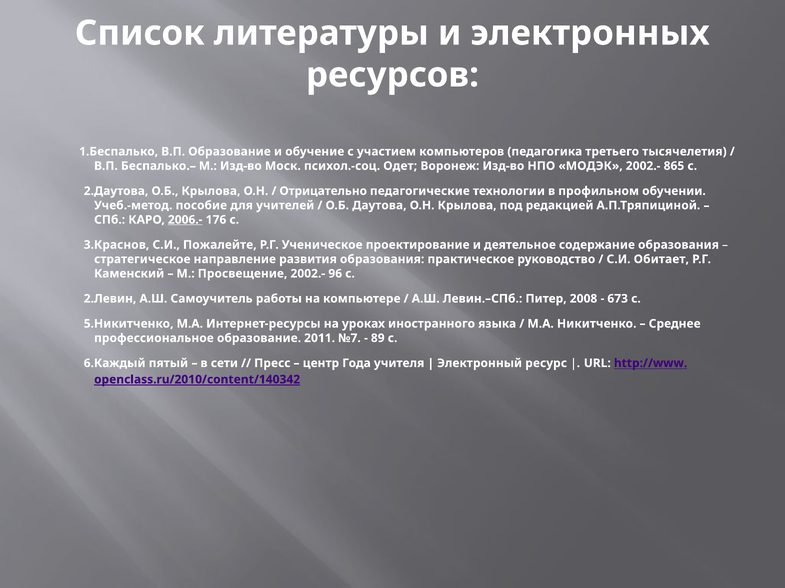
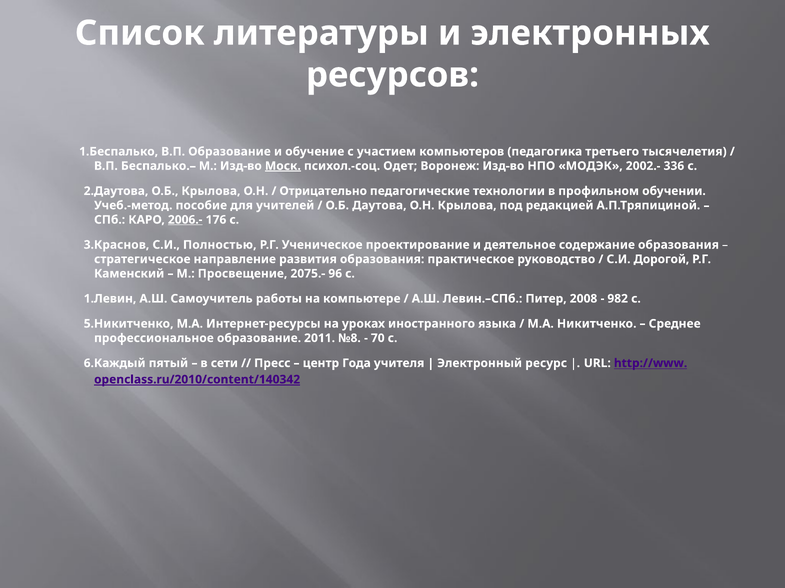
Моск underline: none -> present
865: 865 -> 336
Пожалейте: Пожалейте -> Полностью
Обитает: Обитает -> Дорогой
Просвещение 2002.-: 2002.- -> 2075.-
2.Левин: 2.Левин -> 1.Левин
673: 673 -> 982
№7: №7 -> №8
89: 89 -> 70
